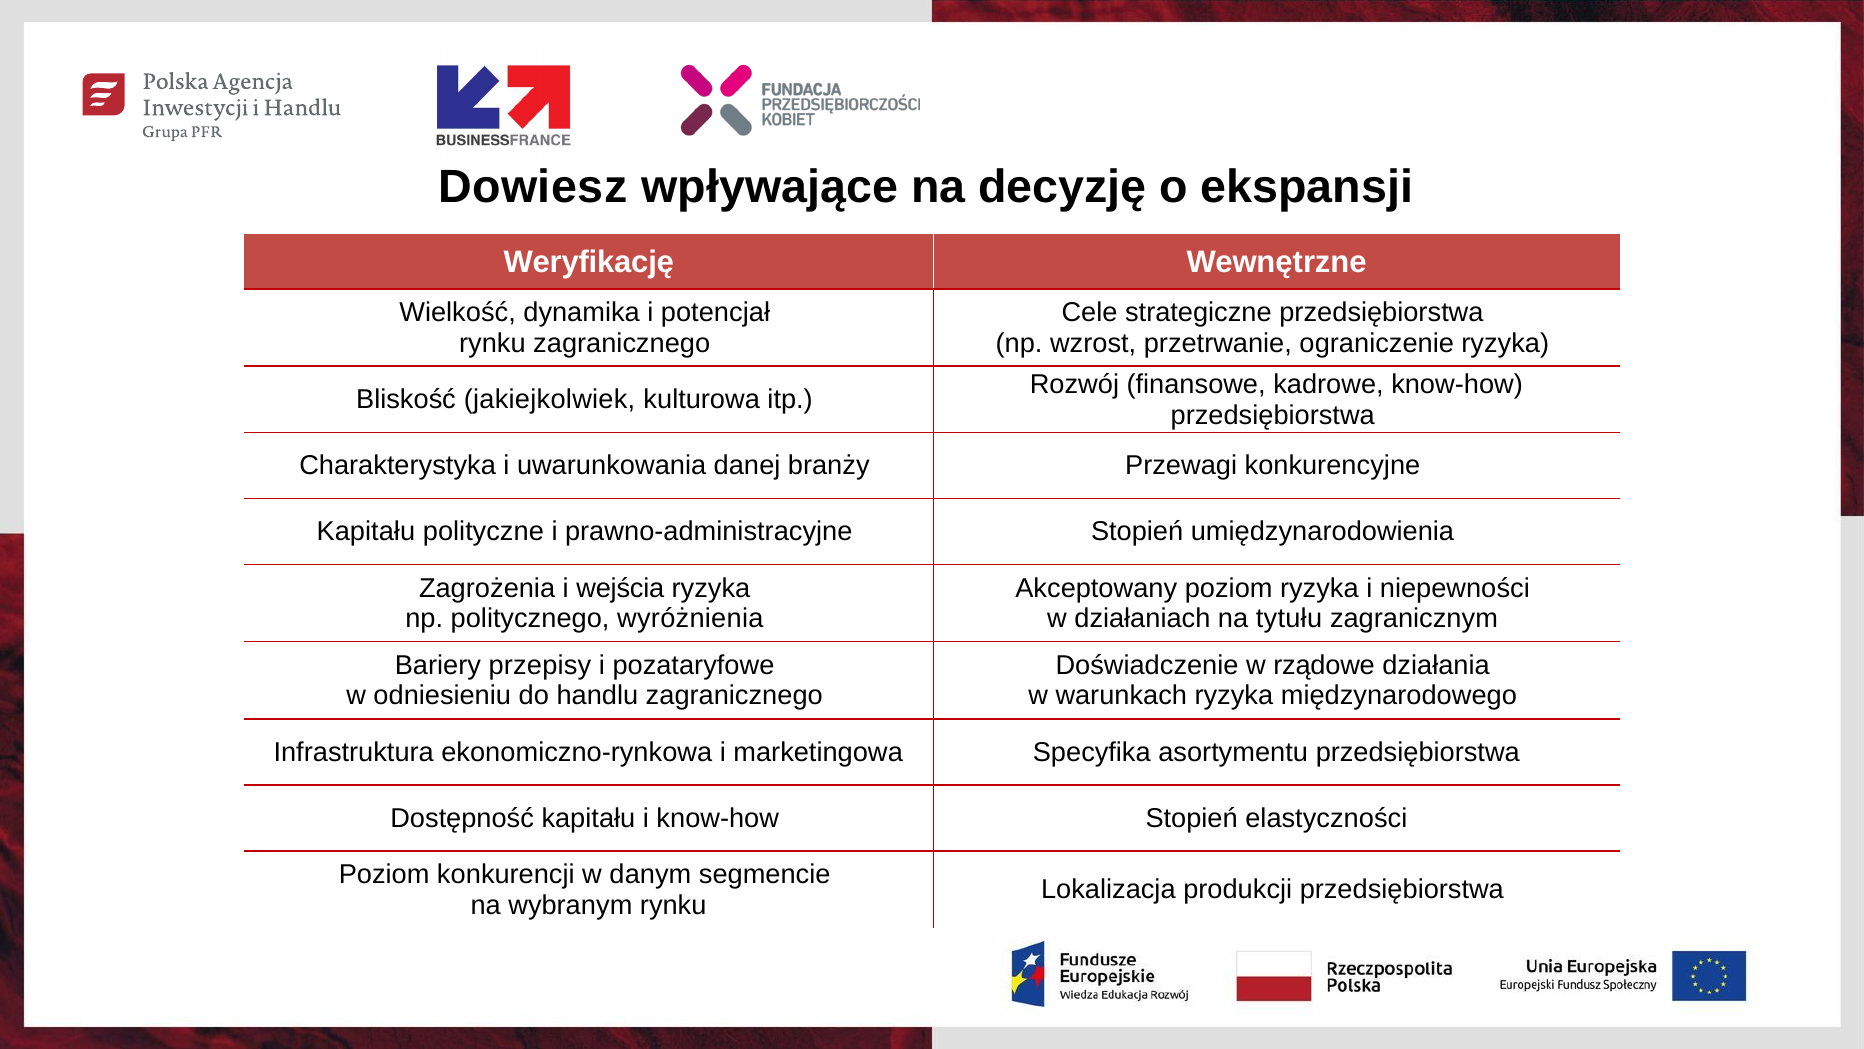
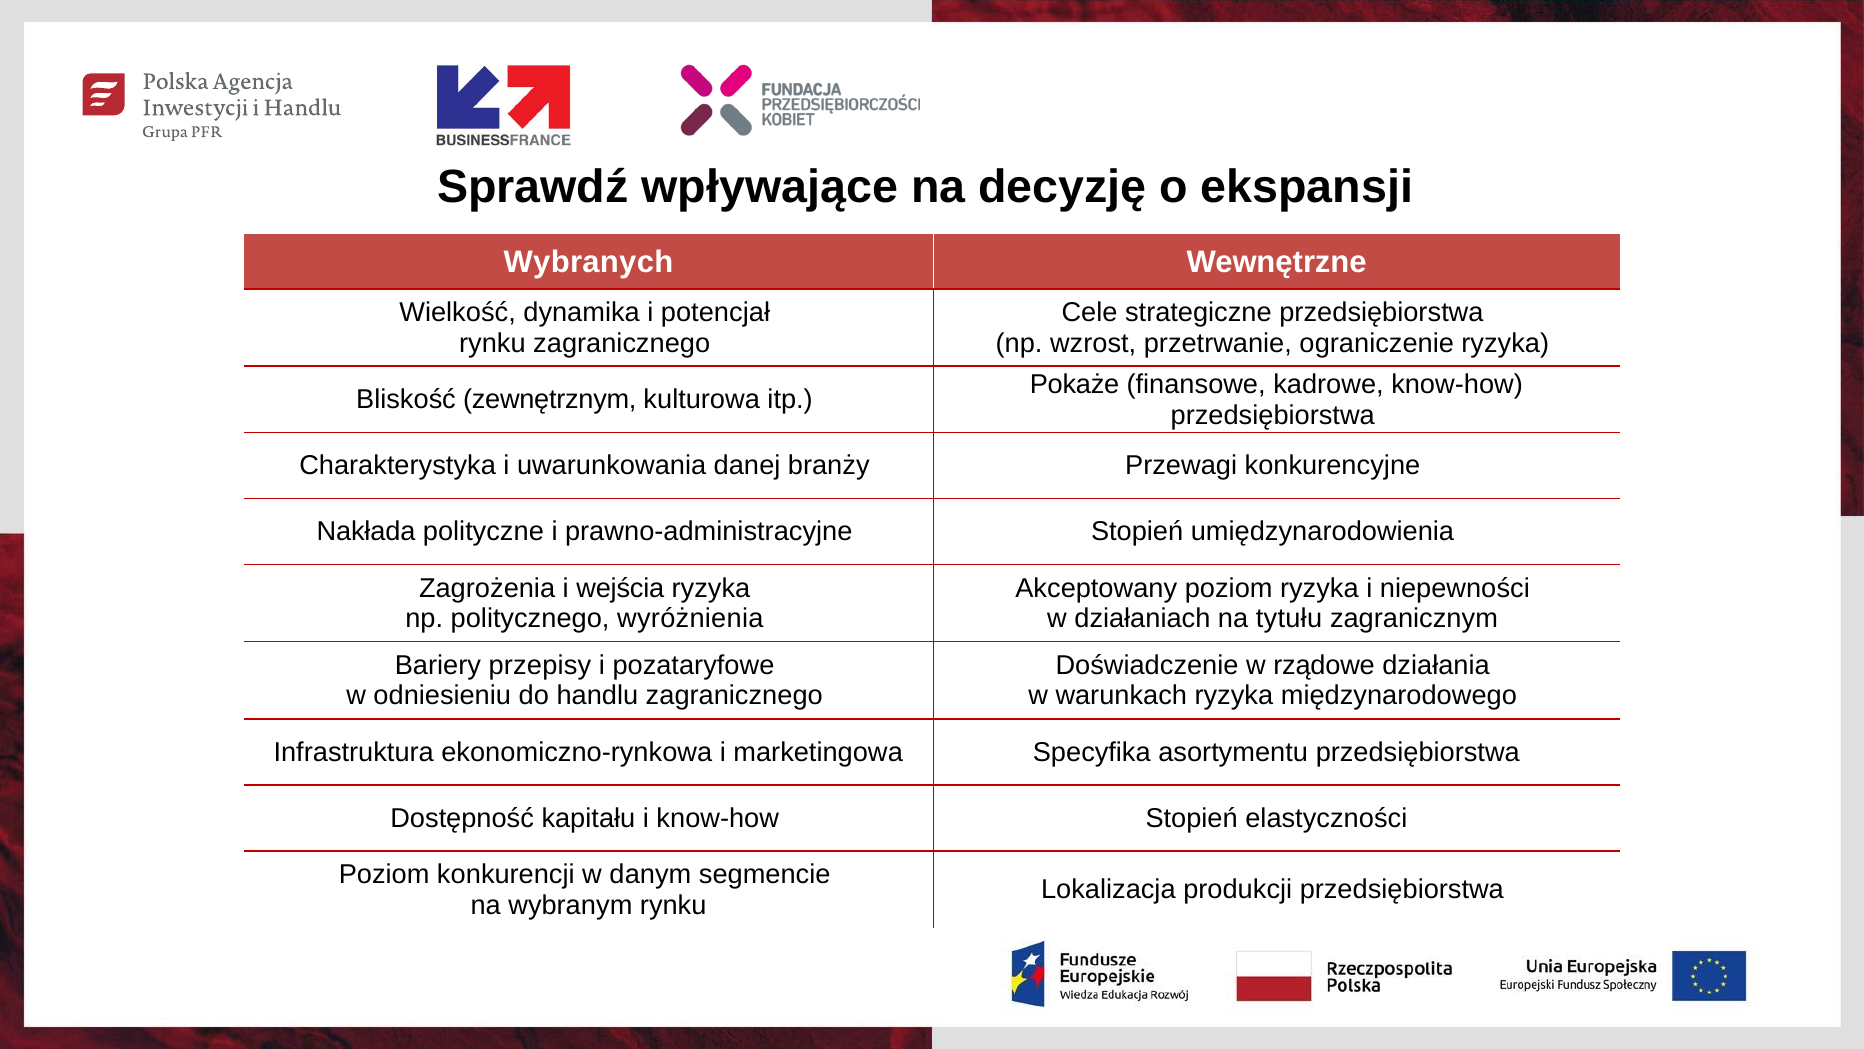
Dowiesz: Dowiesz -> Sprawdź
Weryfikację: Weryfikację -> Wybranych
Rozwój: Rozwój -> Pokaże
jakiejkolwiek: jakiejkolwiek -> zewnętrznym
Kapitału at (366, 532): Kapitału -> Nakłada
